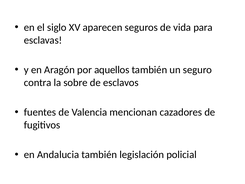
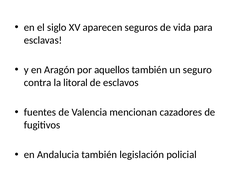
sobre: sobre -> litoral
